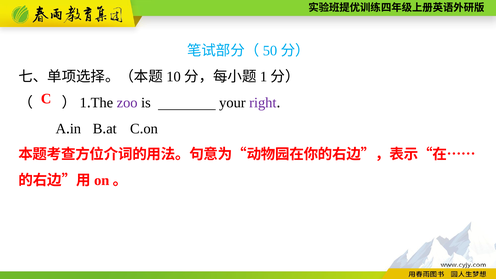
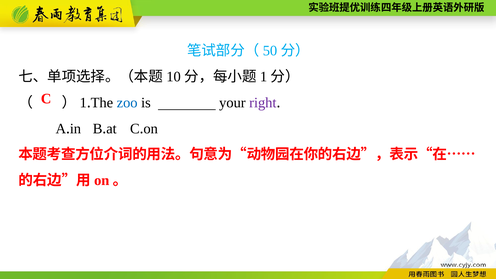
zoo colour: purple -> blue
